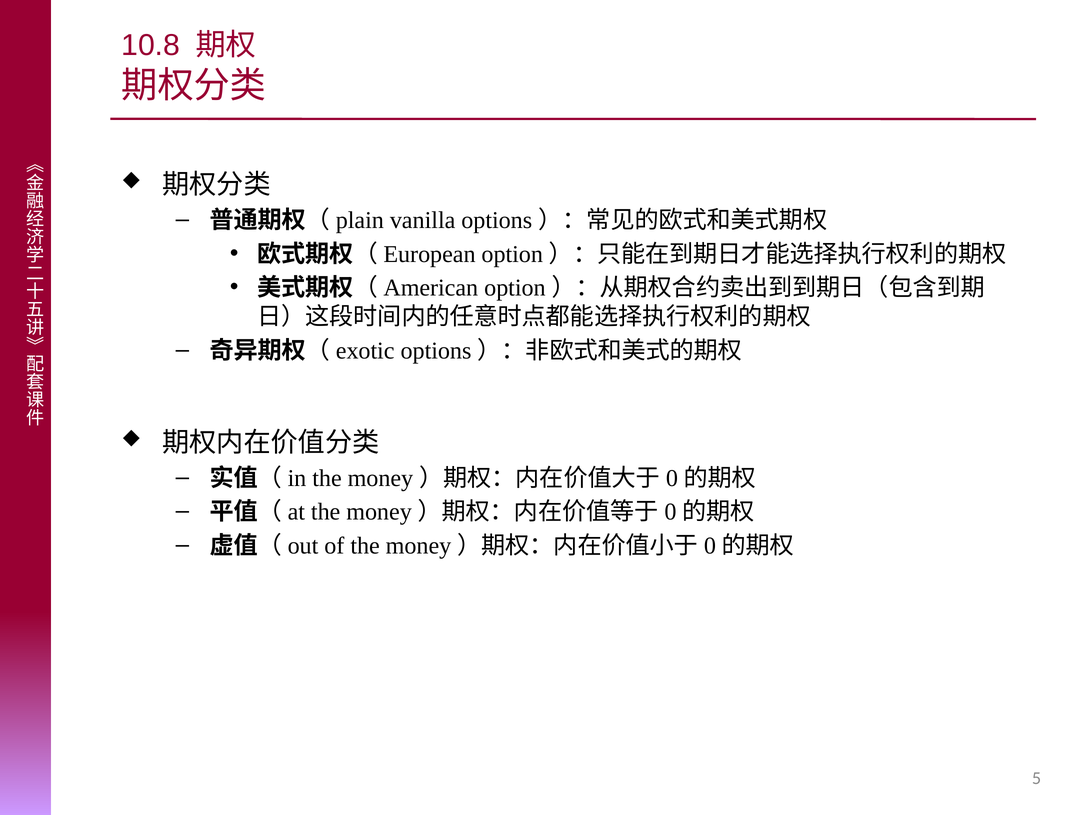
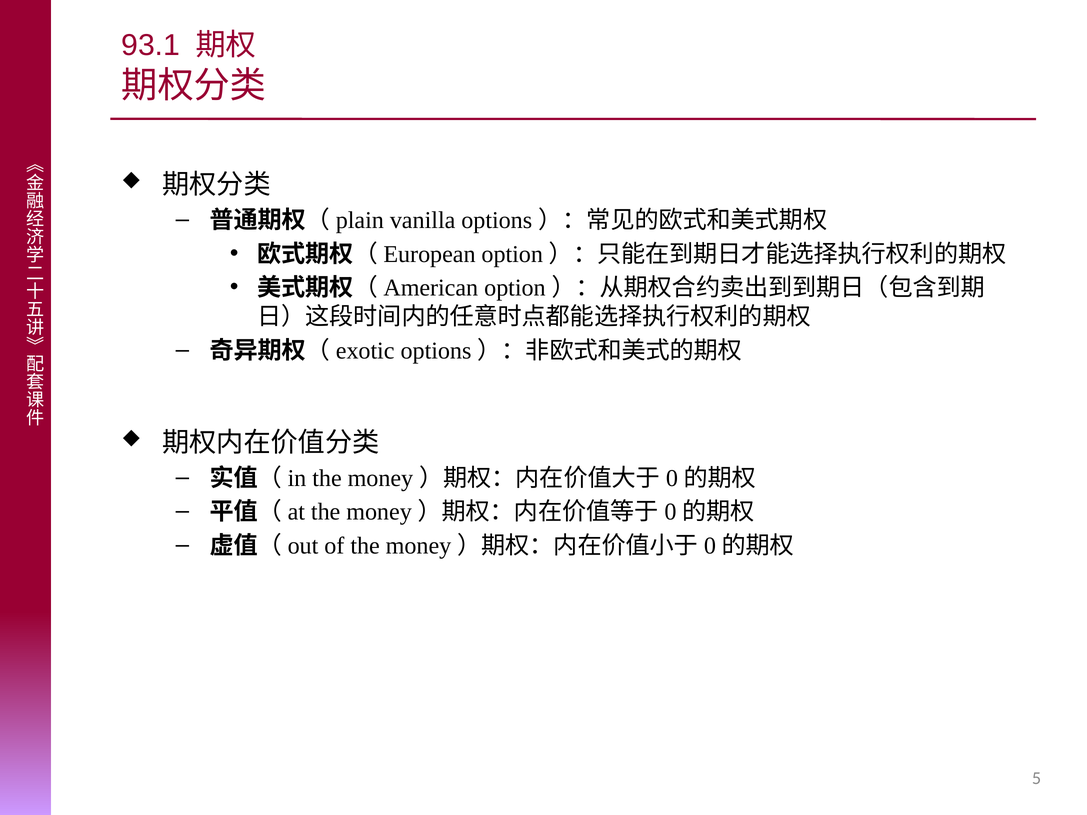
10.8: 10.8 -> 93.1
